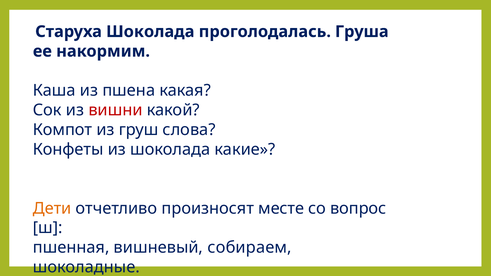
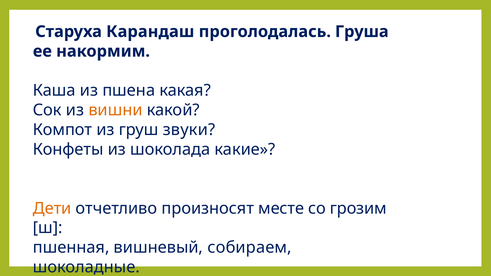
Старуха Шоколада: Шоколада -> Карандаш
вишни colour: red -> orange
слова: слова -> звуки
вопрос: вопрос -> грозим
